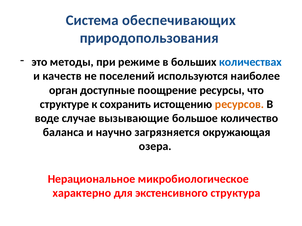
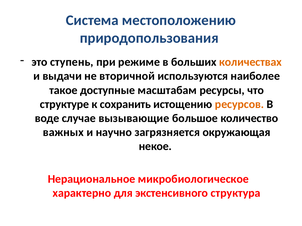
обеспечивающих: обеспечивающих -> местоположению
методы: методы -> ступень
количествах colour: blue -> orange
качеств: качеств -> выдачи
поселений: поселений -> вторичной
орган: орган -> такое
поощрение: поощрение -> масштабам
баланса: баланса -> важных
озера: озера -> некое
